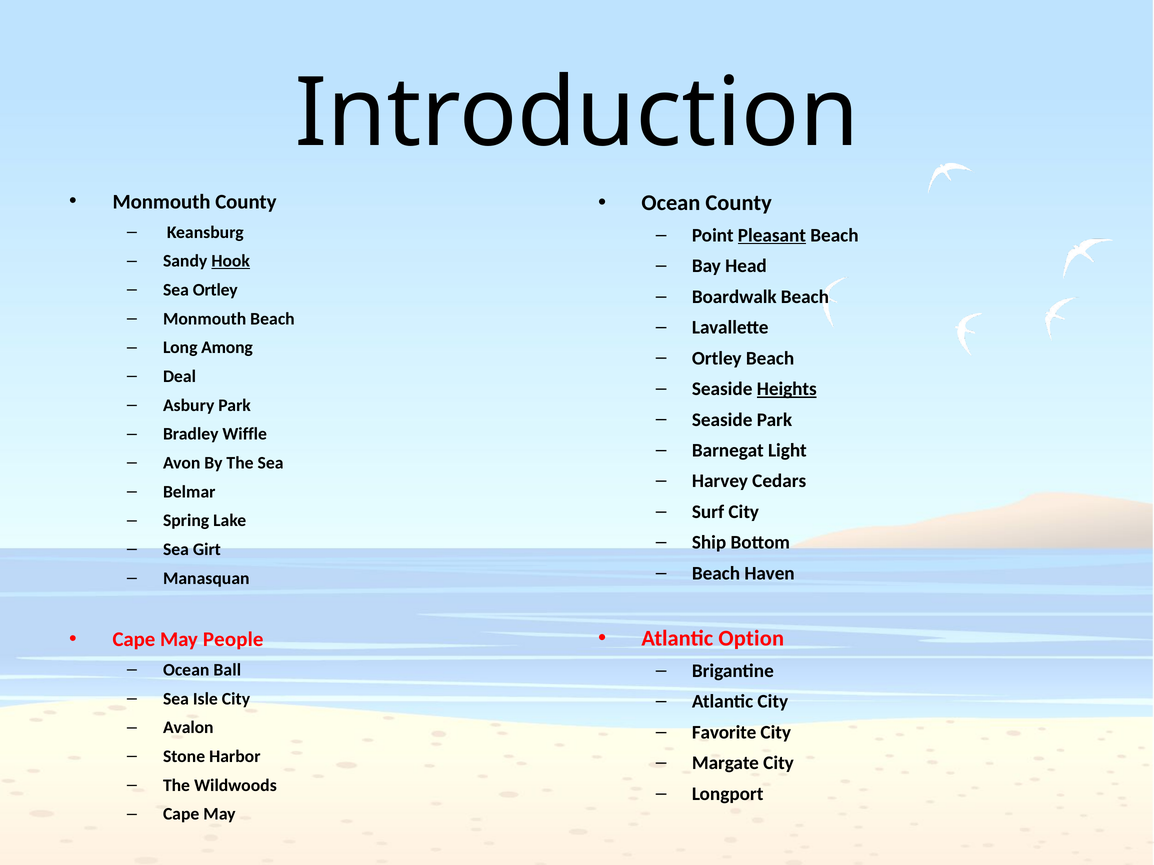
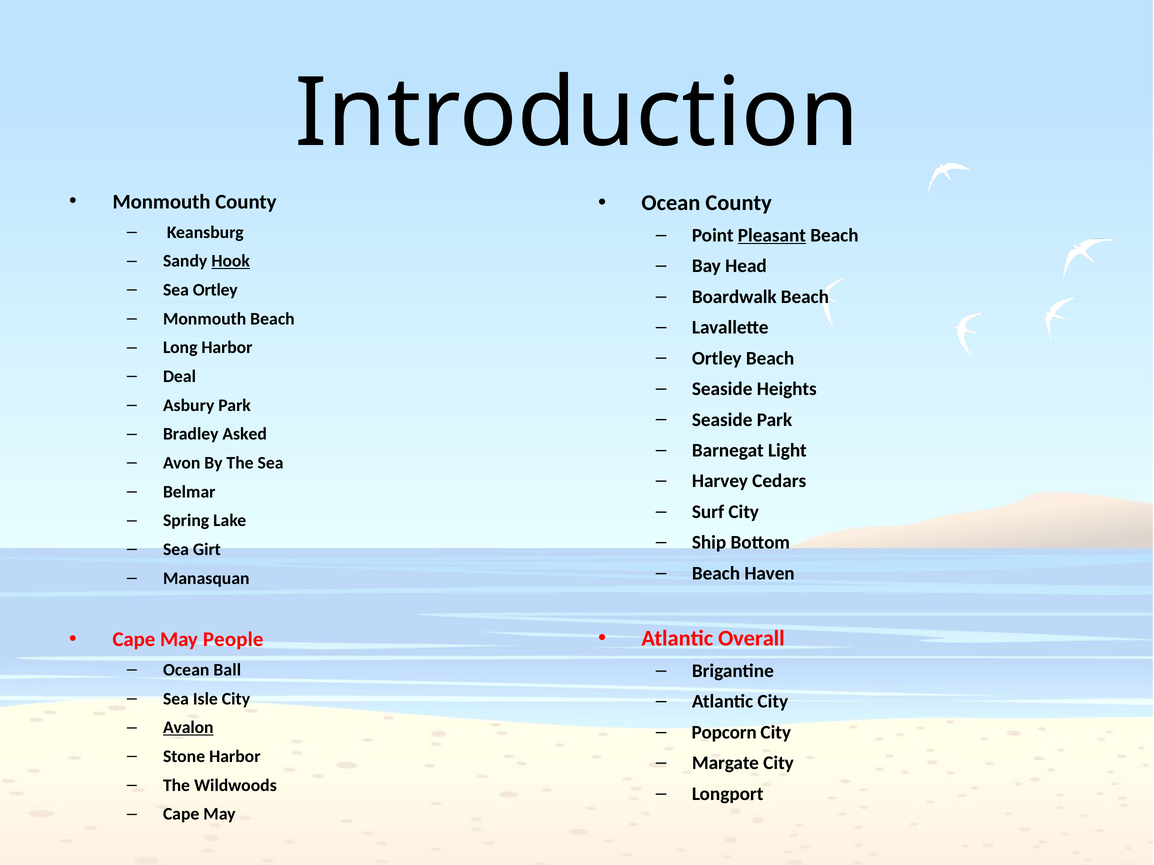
Long Among: Among -> Harbor
Heights underline: present -> none
Wiffle: Wiffle -> Asked
Option: Option -> Overall
Avalon underline: none -> present
Favorite: Favorite -> Popcorn
